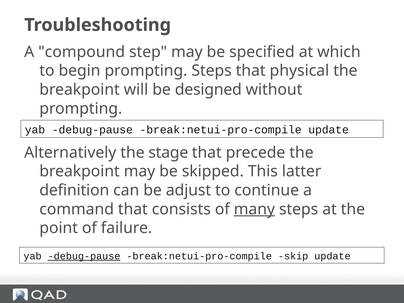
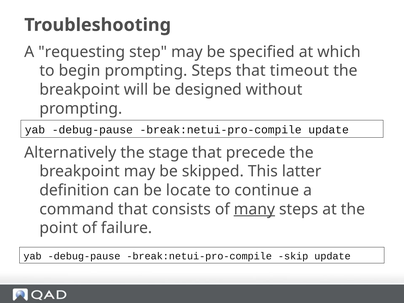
compound: compound -> requesting
physical: physical -> timeout
adjust: adjust -> locate
debug-pause at (84, 256) underline: present -> none
